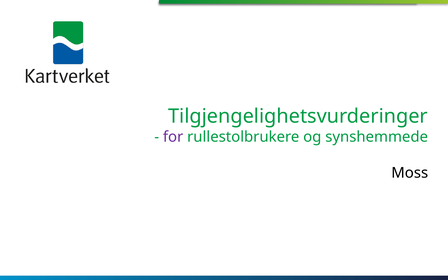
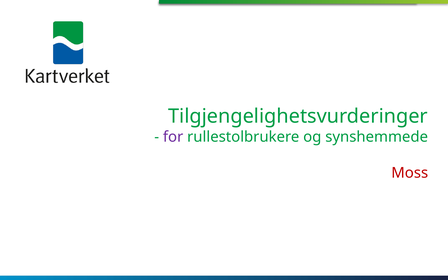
Moss colour: black -> red
